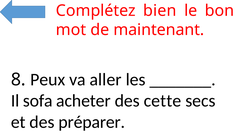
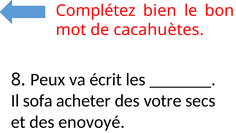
maintenant: maintenant -> cacahuètes
aller: aller -> écrit
cette: cette -> votre
préparer: préparer -> enovoyé
